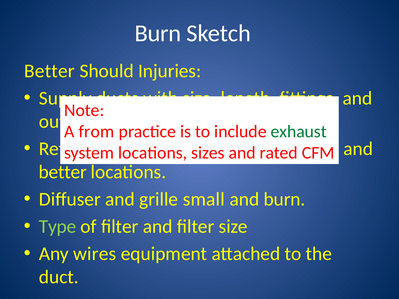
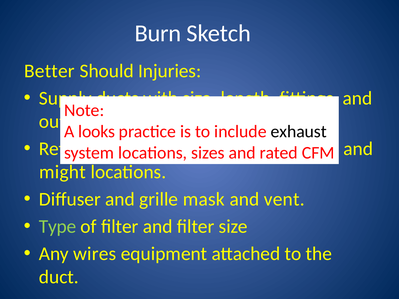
from: from -> looks
exhaust colour: green -> black
better at (63, 172): better -> might
small: small -> mask
and burn: burn -> vent
